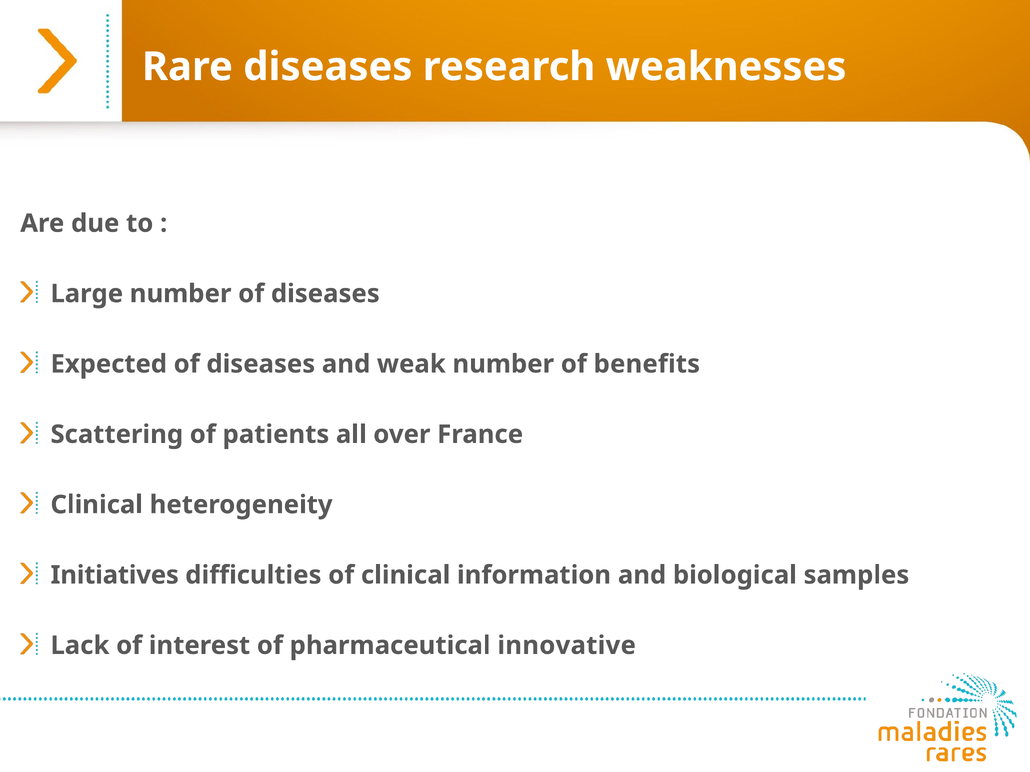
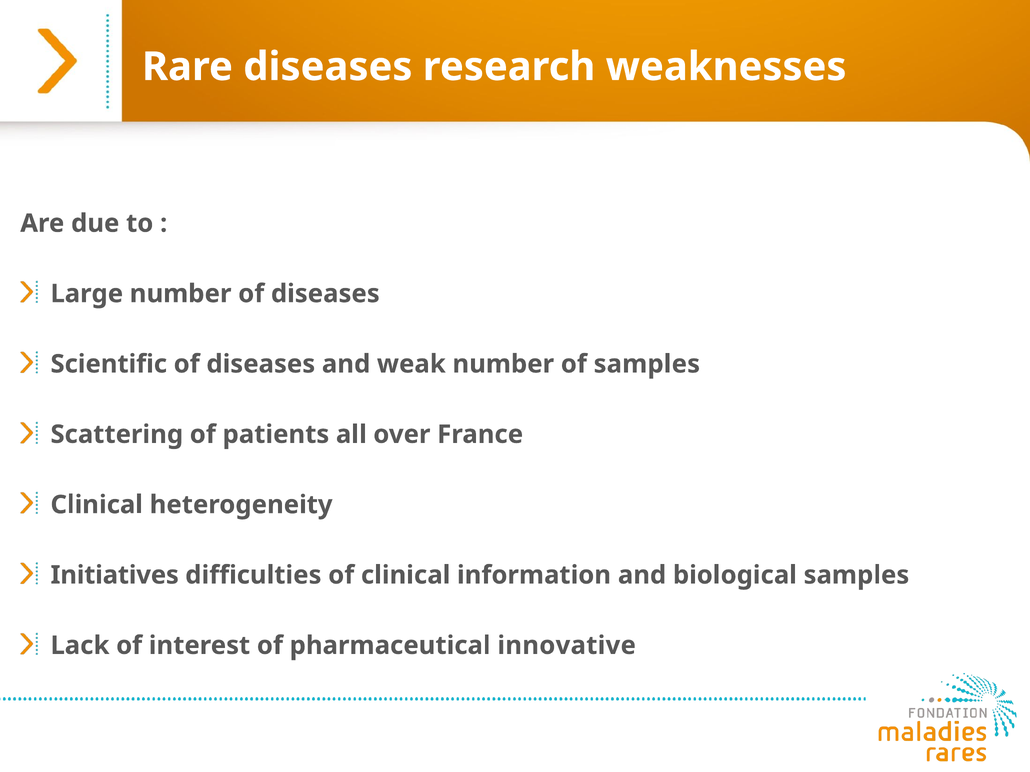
Expected: Expected -> Scientific
of benefits: benefits -> samples
